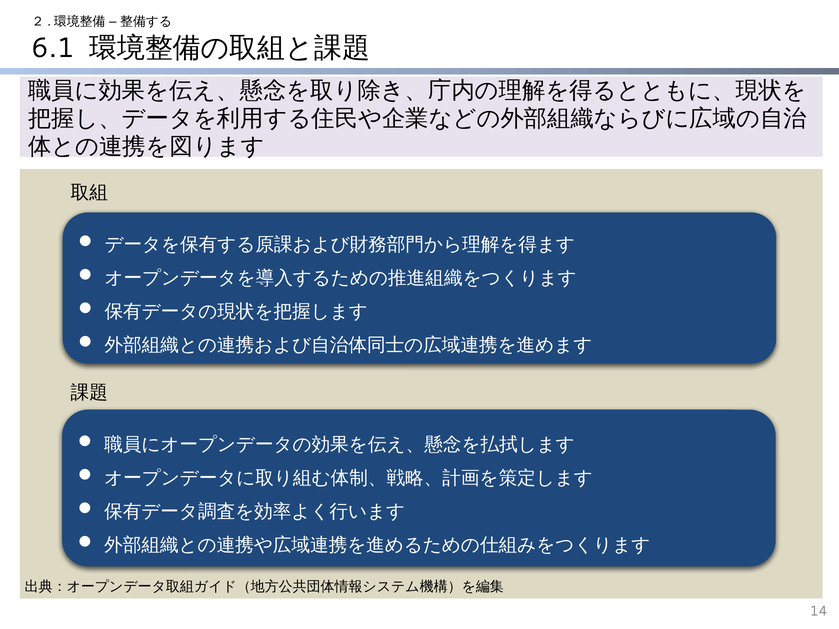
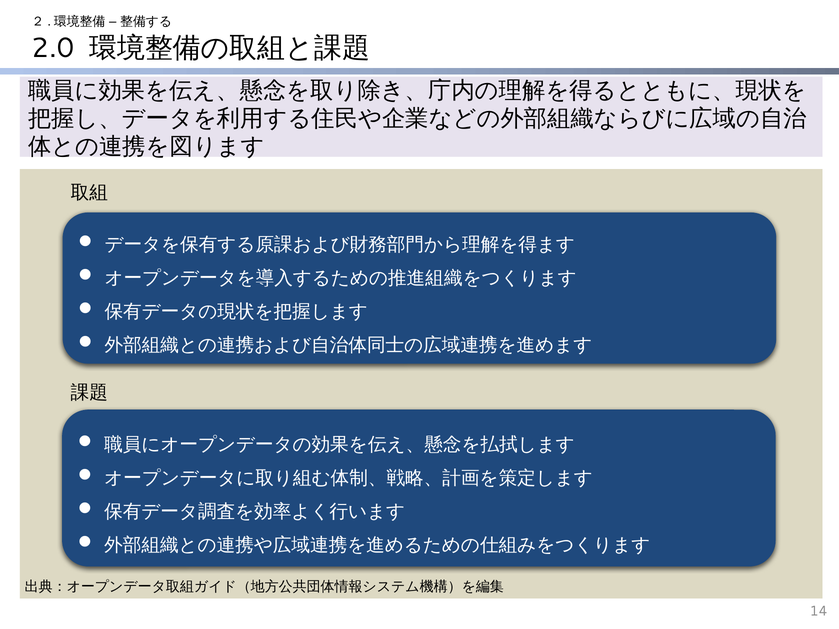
6.1: 6.1 -> 2.0
